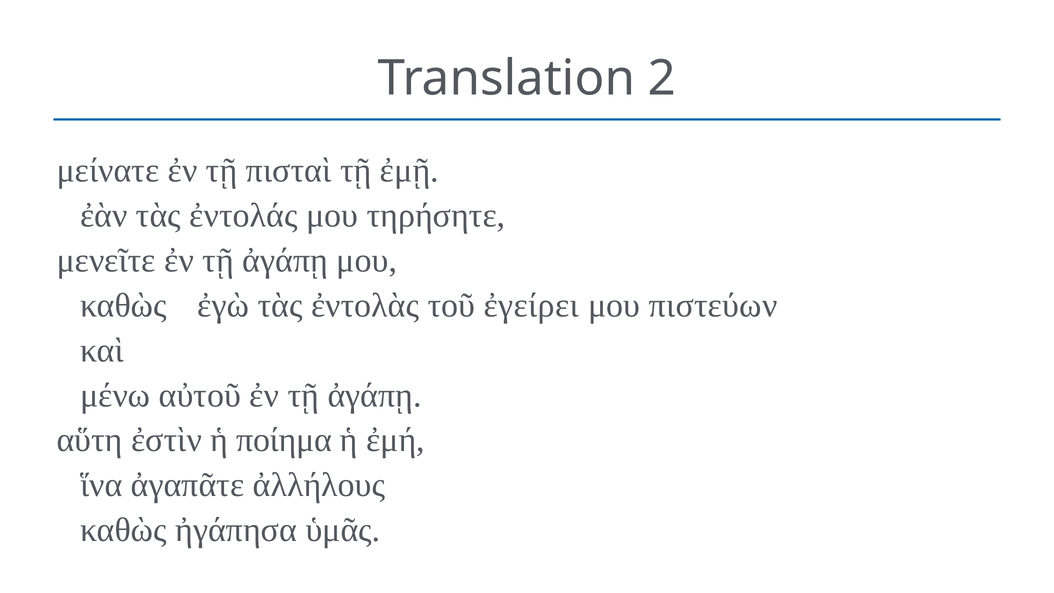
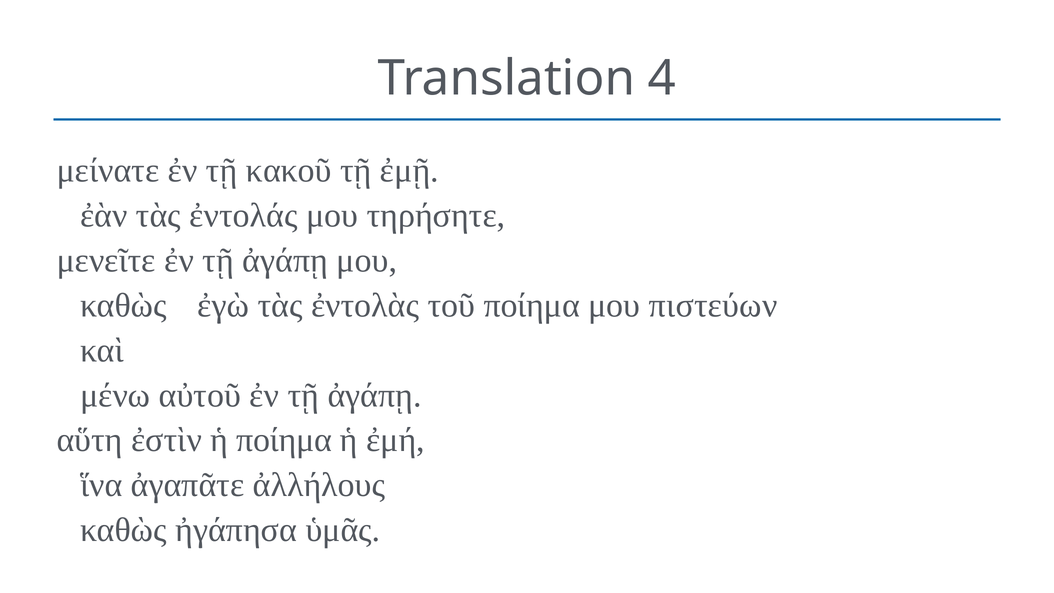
2: 2 -> 4
πισταὶ: πισταὶ -> κακοῦ
τοῦ ἐγείρει: ἐγείρει -> ποίημα
